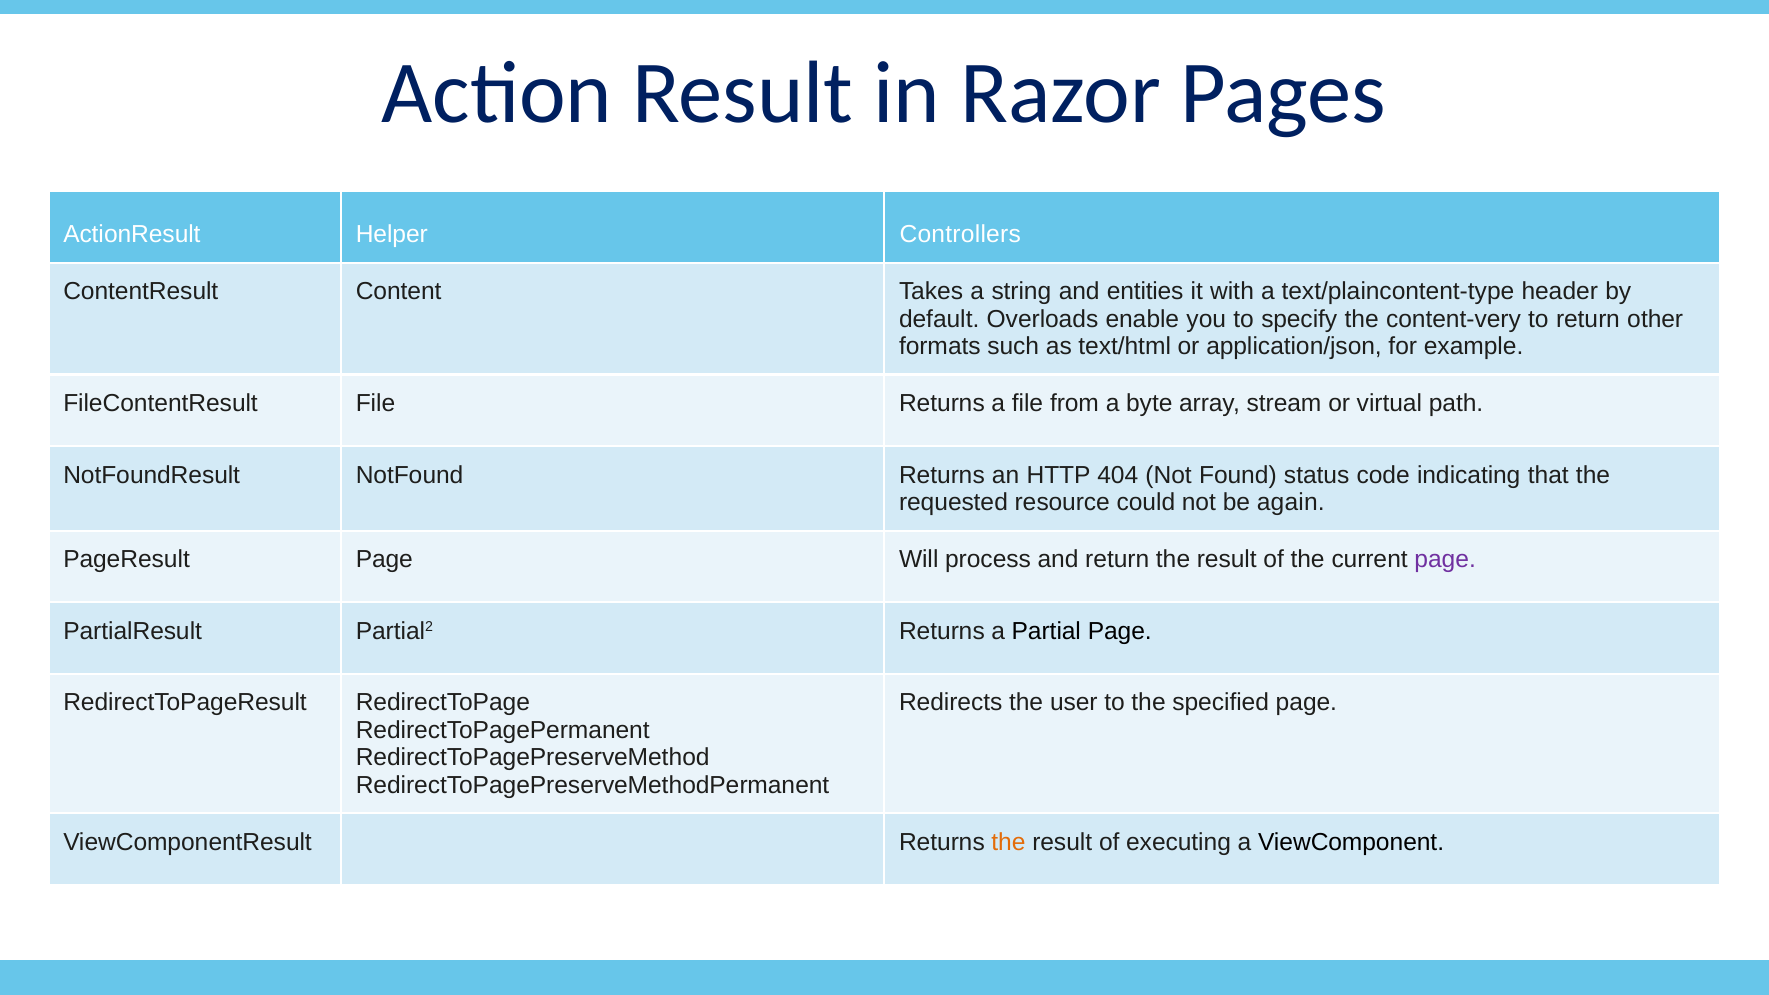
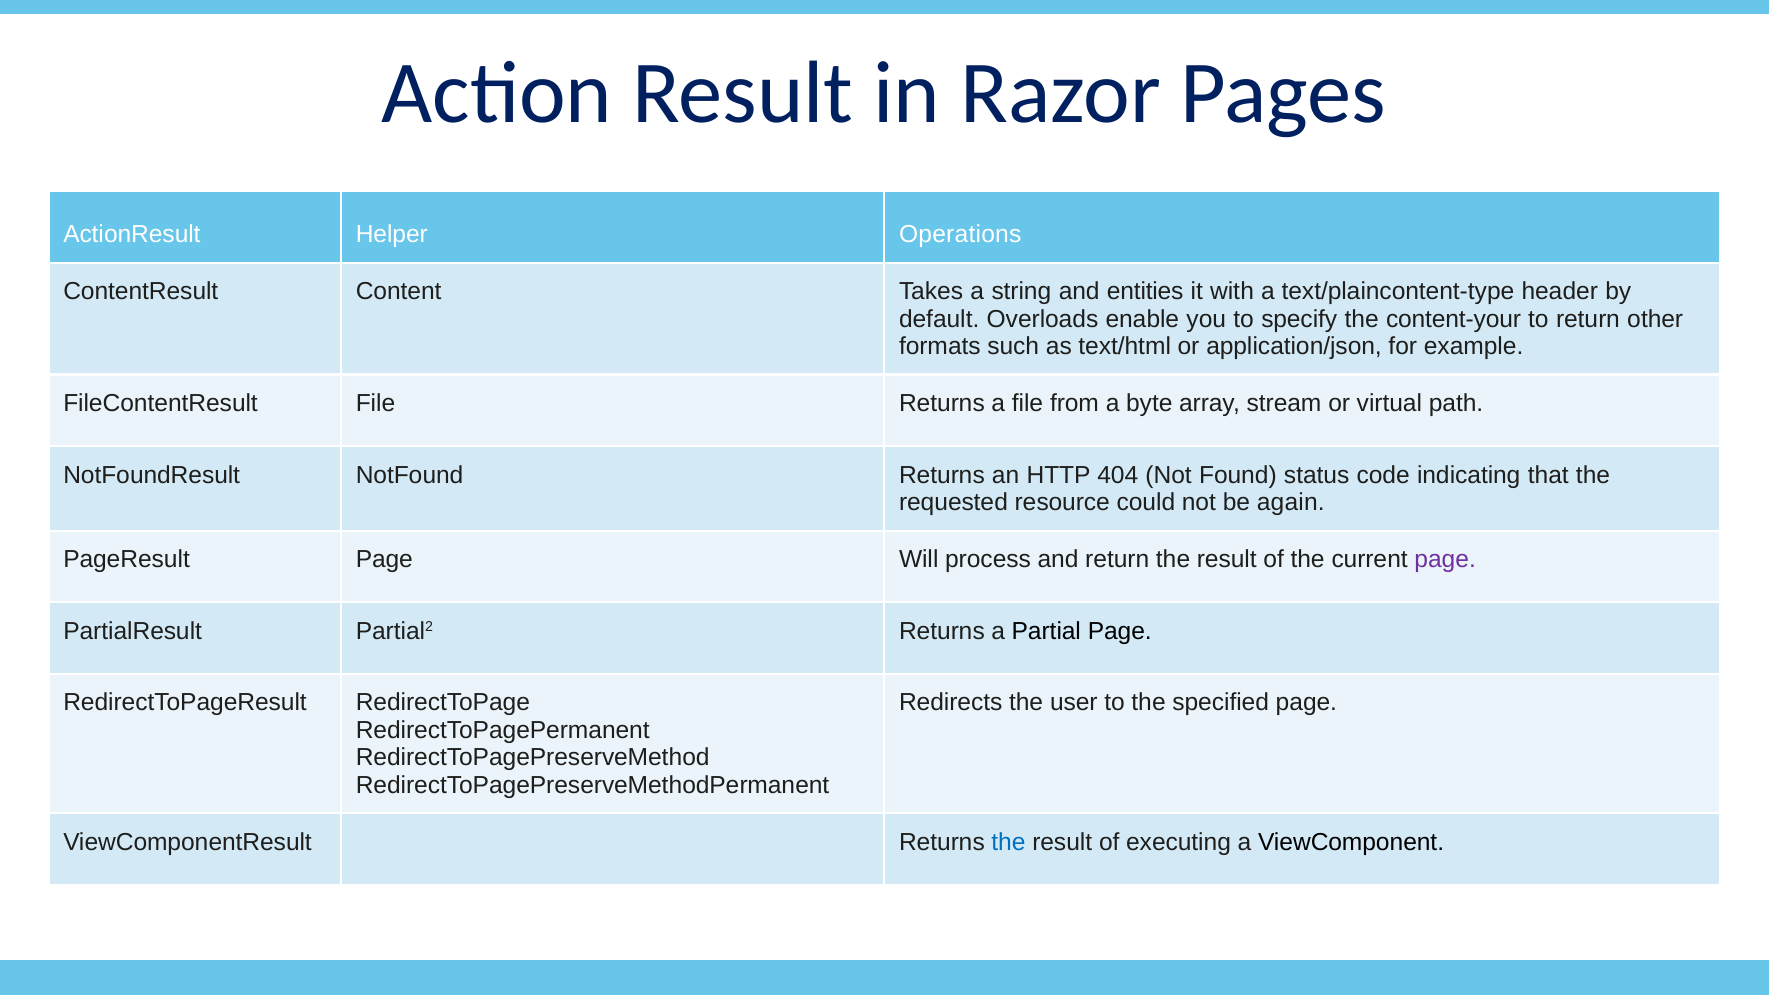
Controllers: Controllers -> Operations
content-very: content-very -> content-your
the at (1008, 842) colour: orange -> blue
